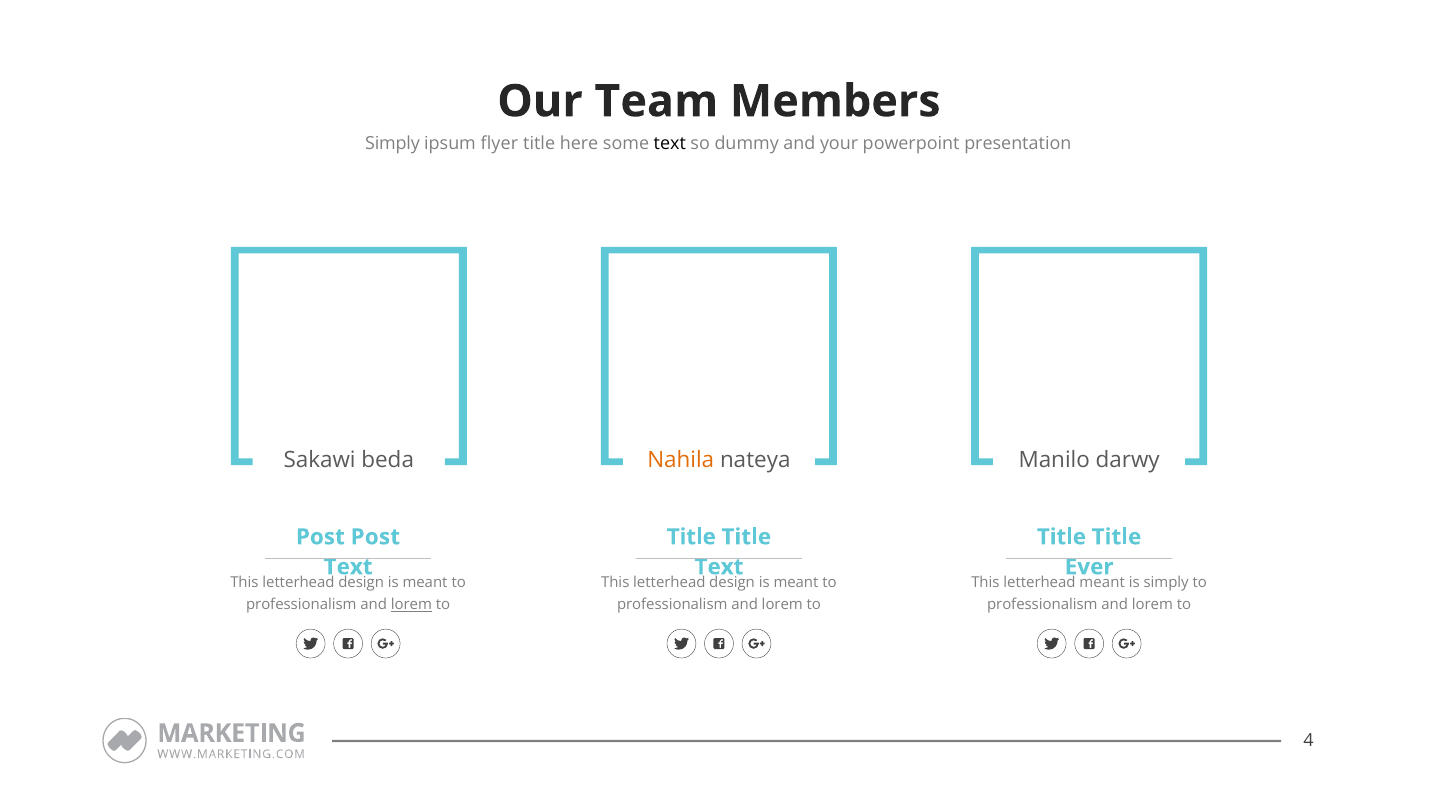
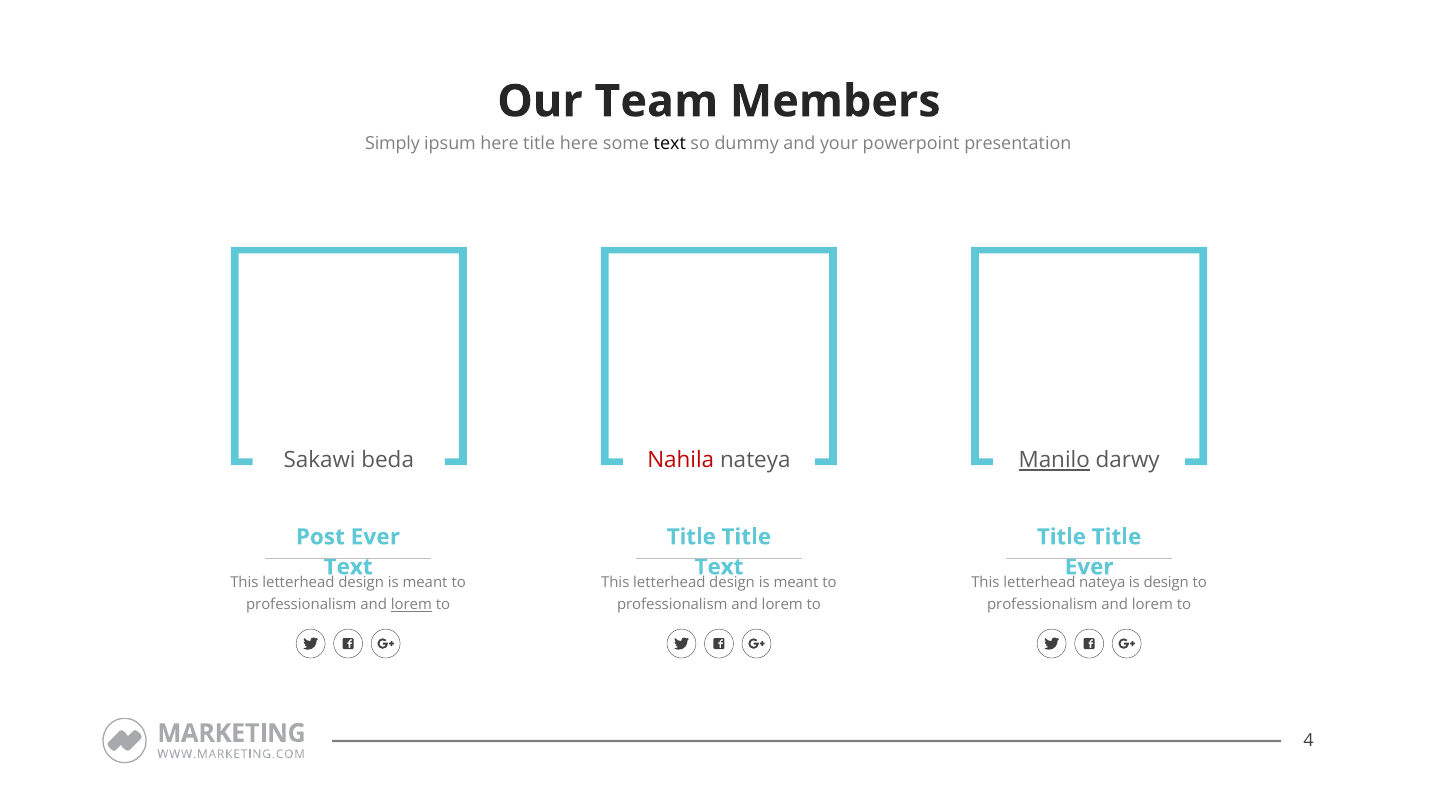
ipsum flyer: flyer -> here
Nahila colour: orange -> red
Manilo underline: none -> present
Post Post: Post -> Ever
letterhead meant: meant -> nateya
is simply: simply -> design
